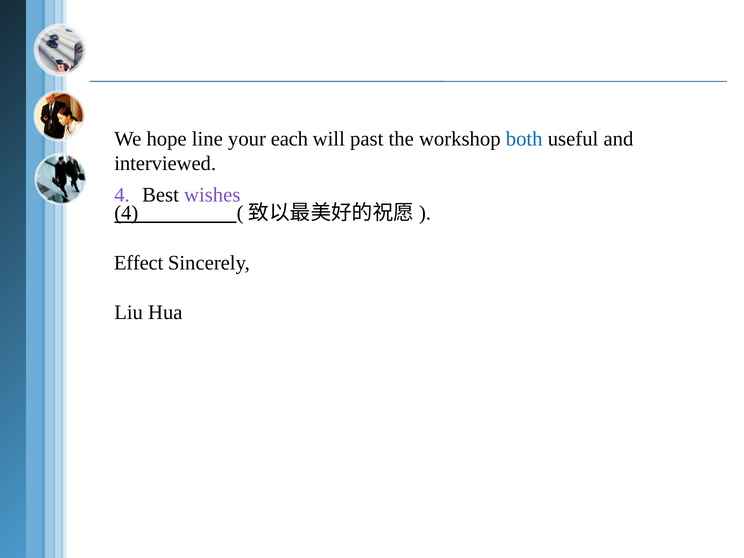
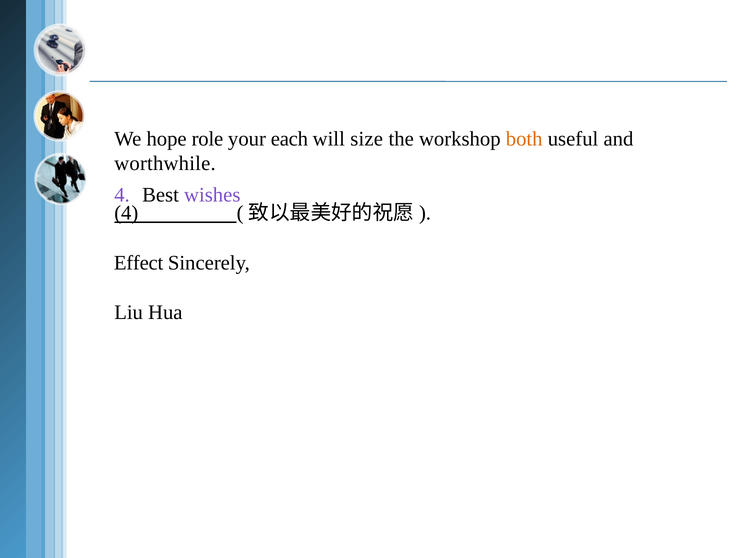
line: line -> role
past: past -> size
both colour: blue -> orange
interviewed: interviewed -> worthwhile
